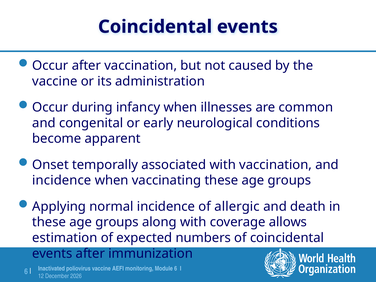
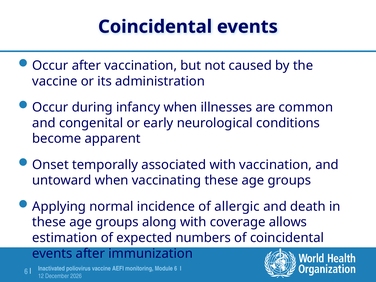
incidence at (62, 180): incidence -> untoward
